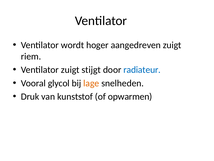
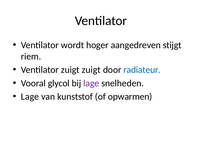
aangedreven zuigt: zuigt -> stijgt
zuigt stijgt: stijgt -> zuigt
lage at (91, 83) colour: orange -> purple
Druk at (30, 96): Druk -> Lage
